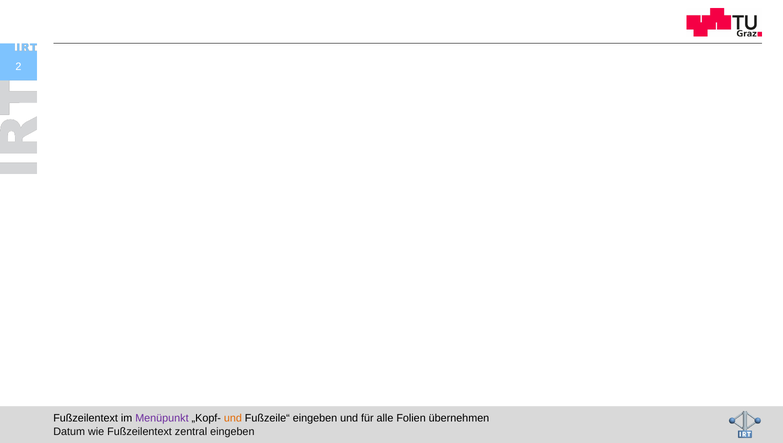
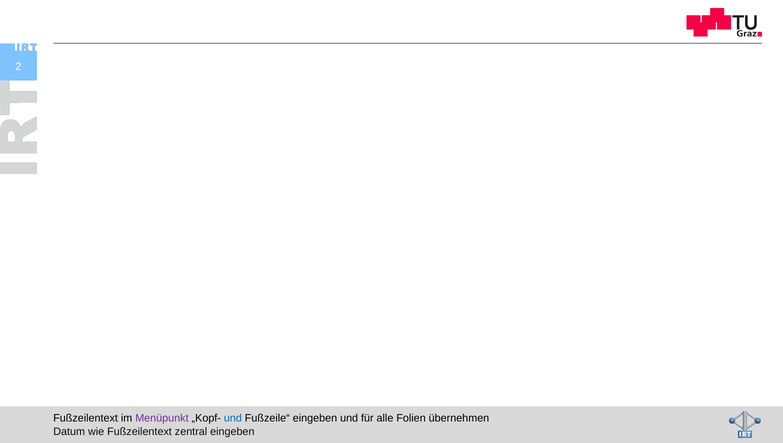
und at (233, 418) colour: orange -> blue
